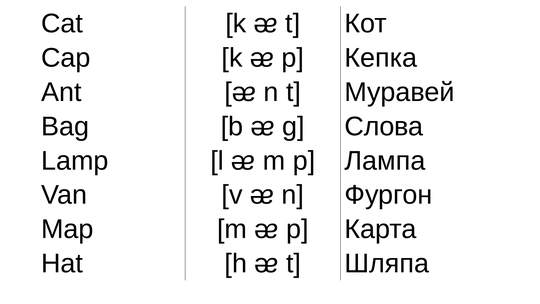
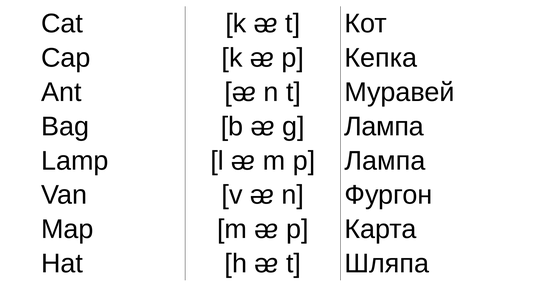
g Слова: Слова -> Лампа
